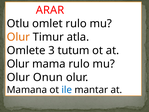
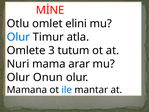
ARAR: ARAR -> MİNE
omlet rulo: rulo -> elini
Olur at (18, 37) colour: orange -> blue
Olur at (18, 64): Olur -> Nuri
mama rulo: rulo -> arar
